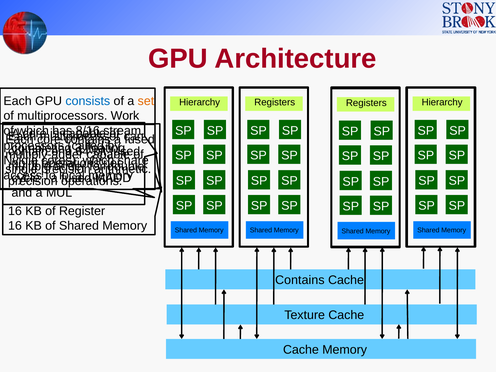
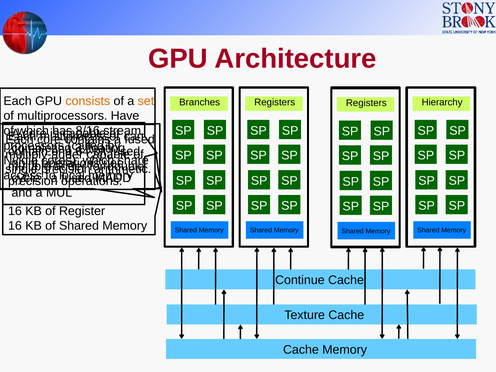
consists colour: blue -> orange
Hierarchy at (200, 102): Hierarchy -> Branches
Work: Work -> Have
Contains at (300, 280): Contains -> Continue
